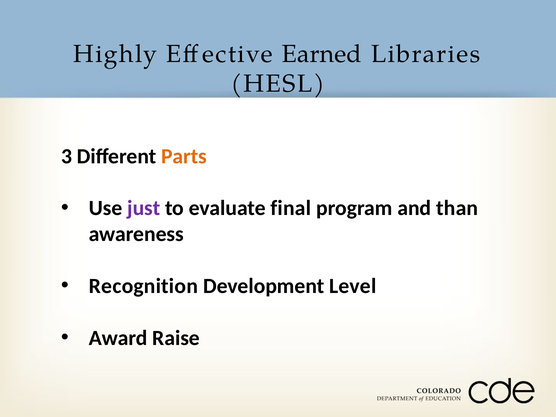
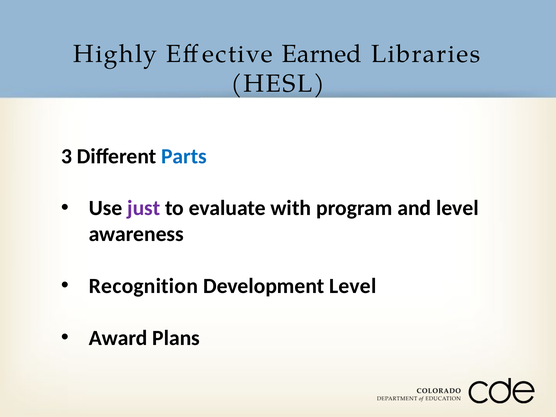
Parts colour: orange -> blue
final: final -> with
and than: than -> level
Raise: Raise -> Plans
